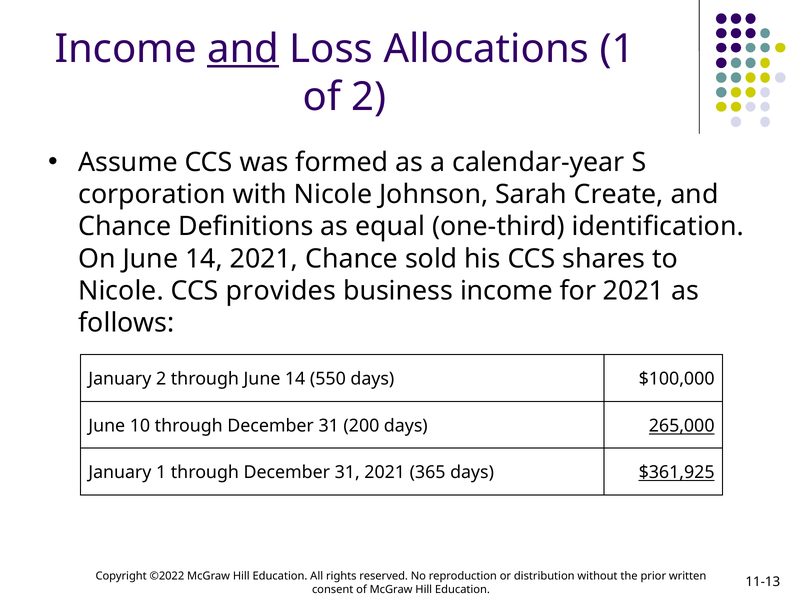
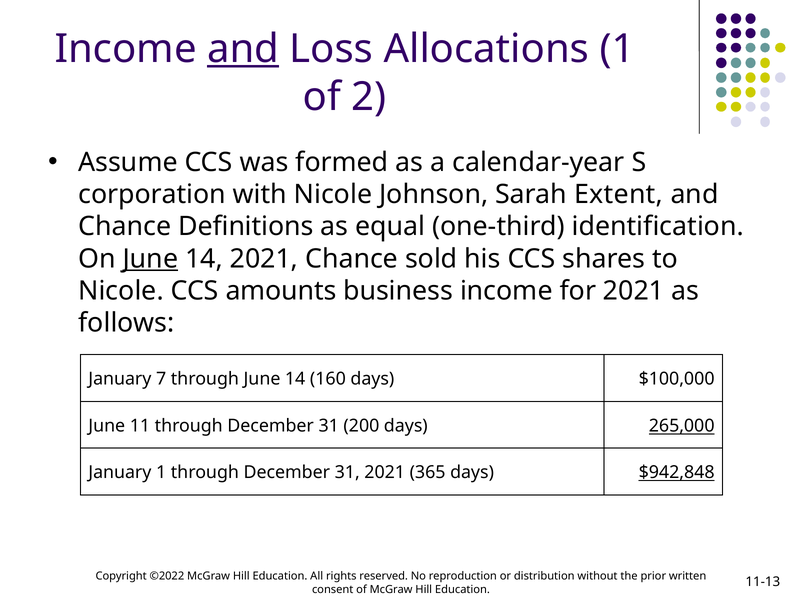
Create: Create -> Extent
June at (150, 259) underline: none -> present
provides: provides -> amounts
January 2: 2 -> 7
550: 550 -> 160
10: 10 -> 11
$361,925: $361,925 -> $942,848
